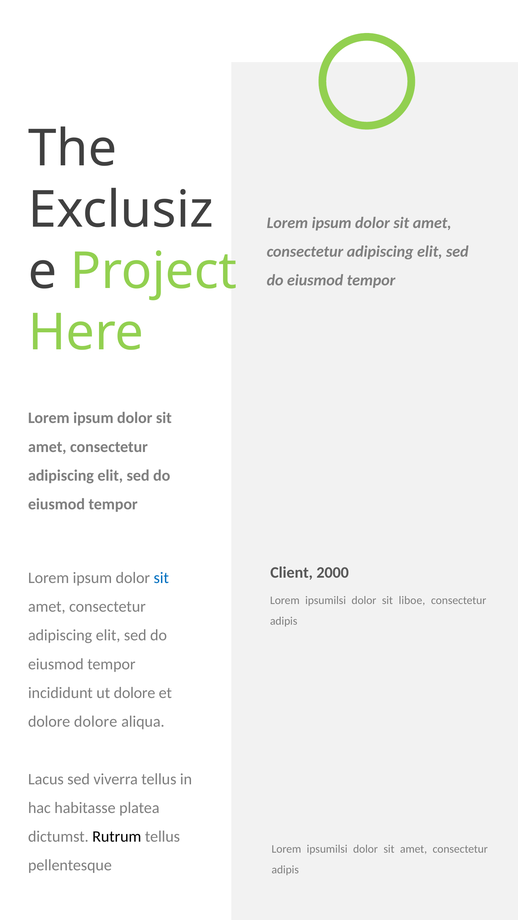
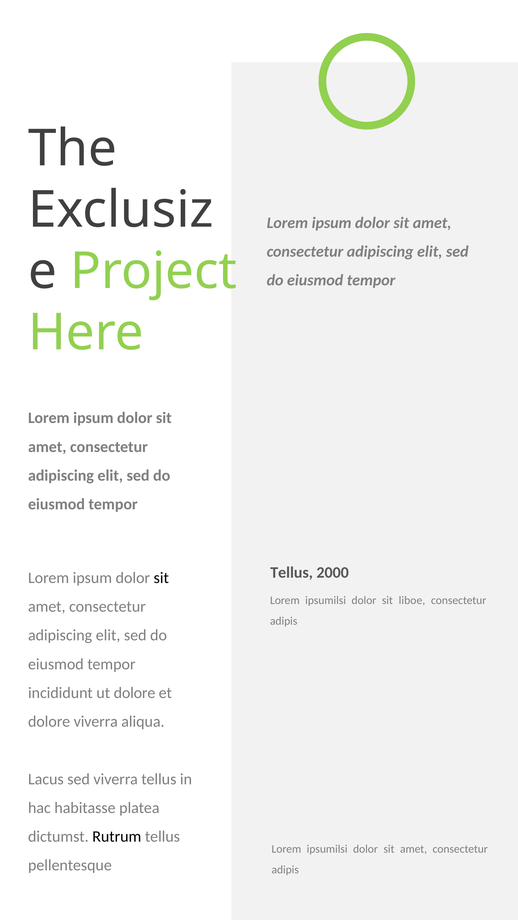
Client at (292, 573): Client -> Tellus
sit at (161, 578) colour: blue -> black
dolore dolore: dolore -> viverra
